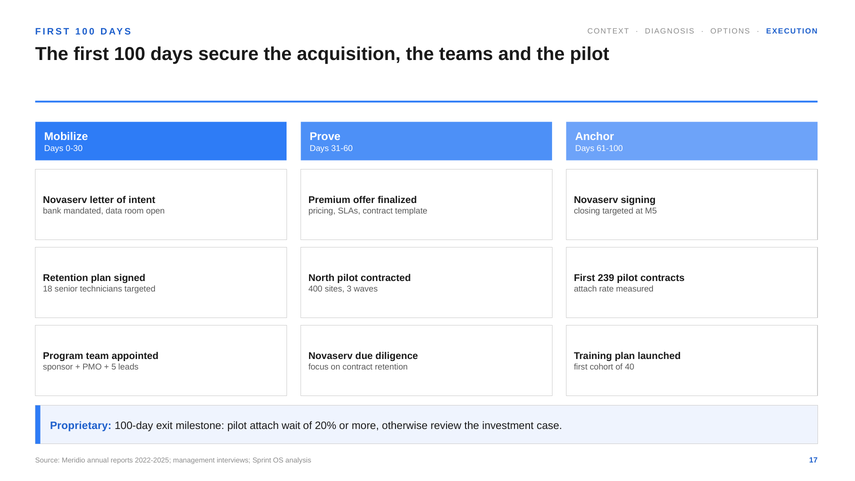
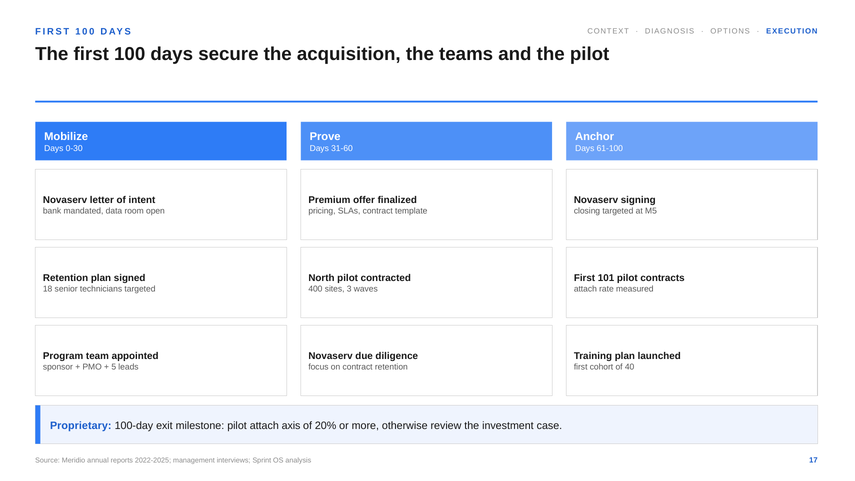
239: 239 -> 101
wait: wait -> axis
